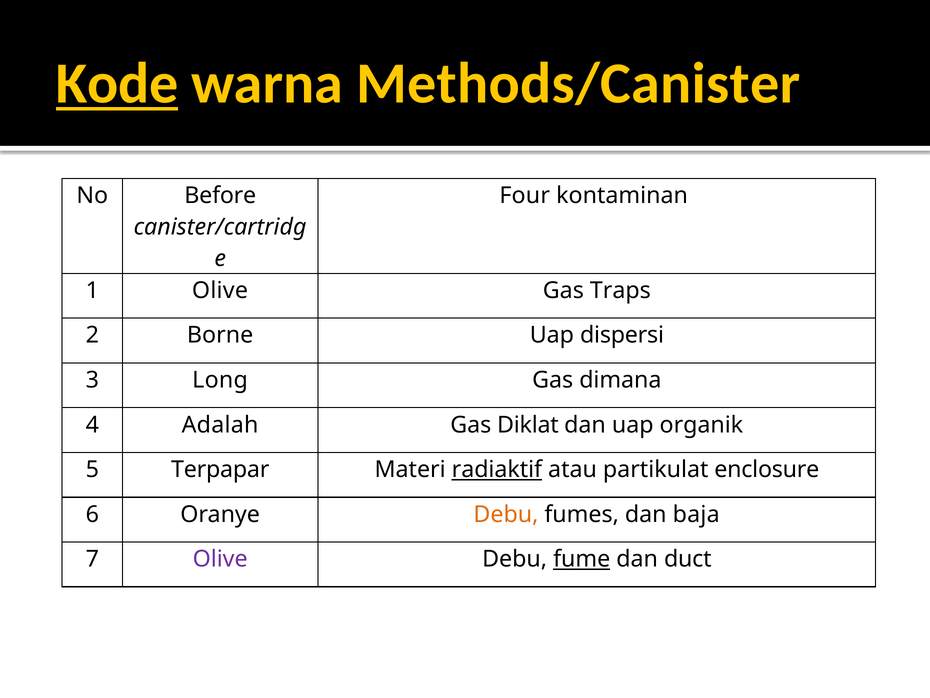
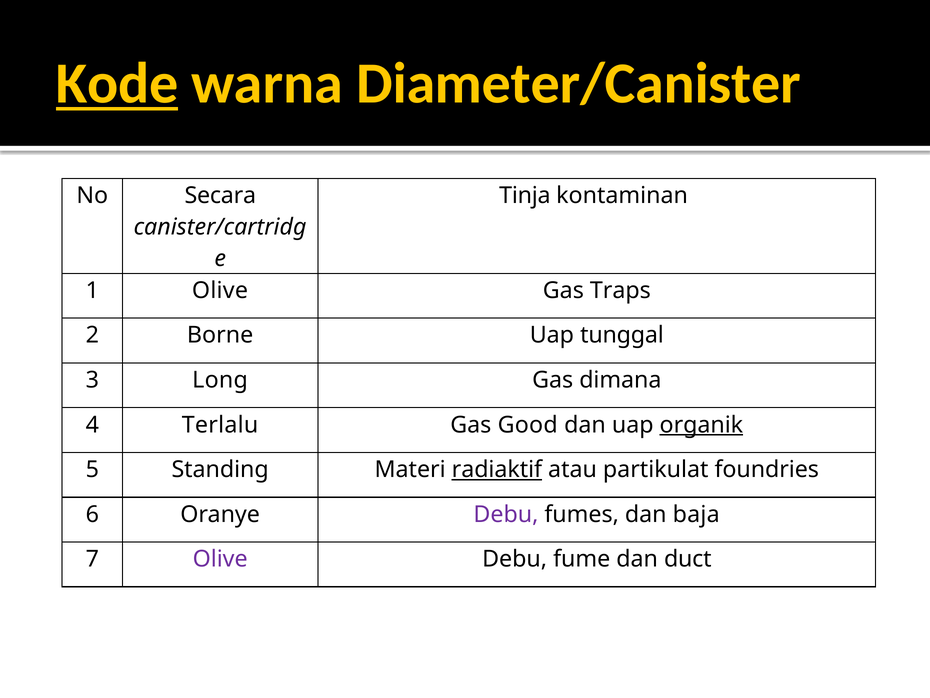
Methods/Canister: Methods/Canister -> Diameter/Canister
Before: Before -> Secara
Four: Four -> Tinja
dispersi: dispersi -> tunggal
Adalah: Adalah -> Terlalu
Diklat: Diklat -> Good
organik underline: none -> present
Terpapar: Terpapar -> Standing
enclosure: enclosure -> foundries
Debu at (506, 514) colour: orange -> purple
fume underline: present -> none
